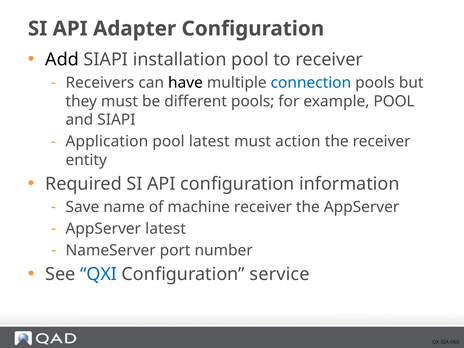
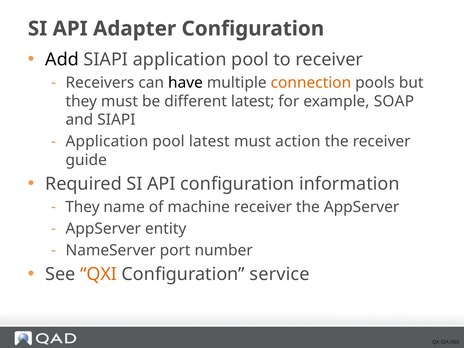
SIAPI installation: installation -> application
connection colour: blue -> orange
different pools: pools -> latest
example POOL: POOL -> SOAP
entity: entity -> guide
Save at (82, 207): Save -> They
AppServer latest: latest -> entity
QXI colour: blue -> orange
